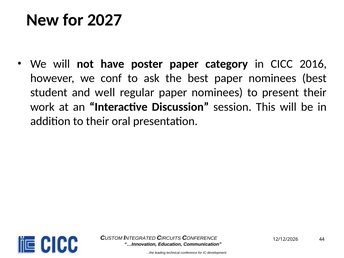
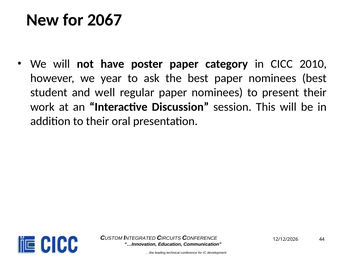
2027: 2027 -> 2067
2016: 2016 -> 2010
conf: conf -> year
